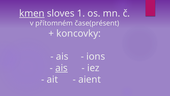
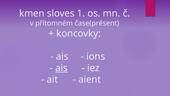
kmen underline: present -> none
